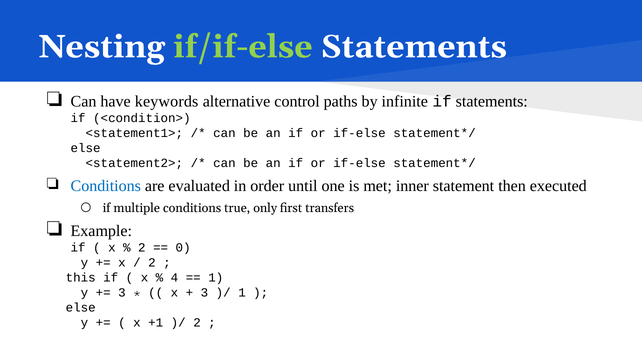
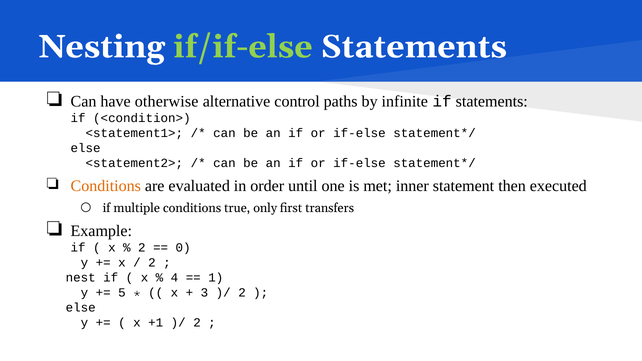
keywords: keywords -> otherwise
Conditions at (106, 186) colour: blue -> orange
this: this -> nest
3 at (122, 293): 3 -> 5
1 at (242, 293): 1 -> 2
